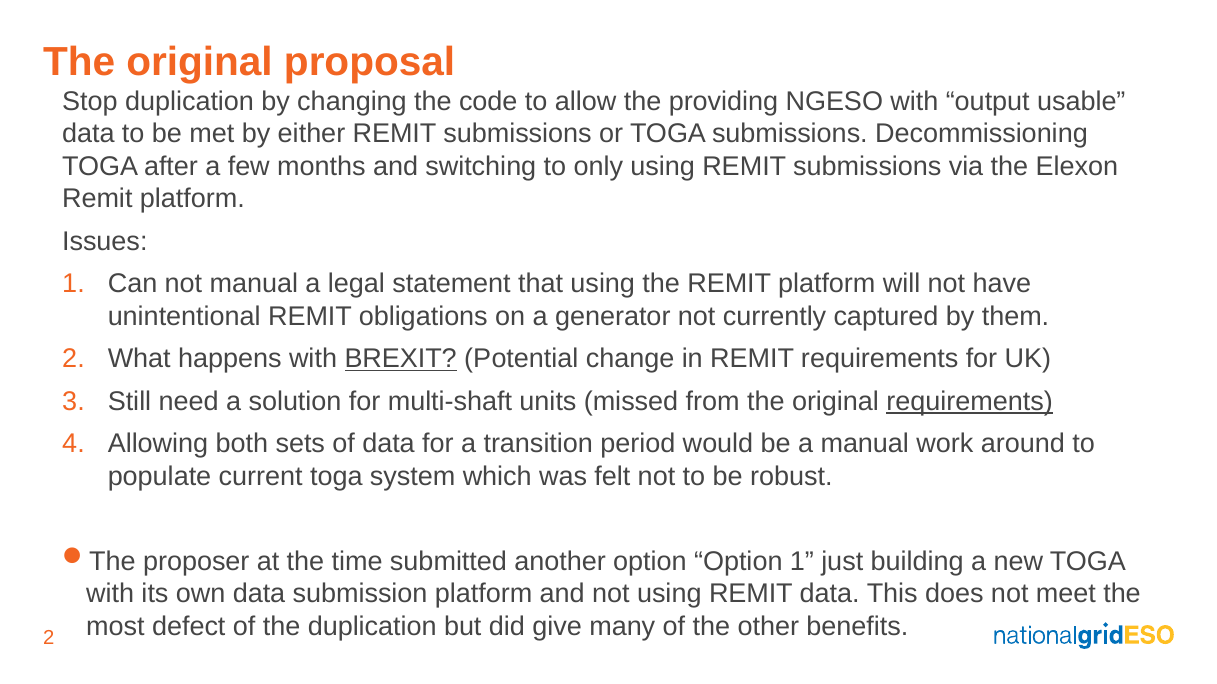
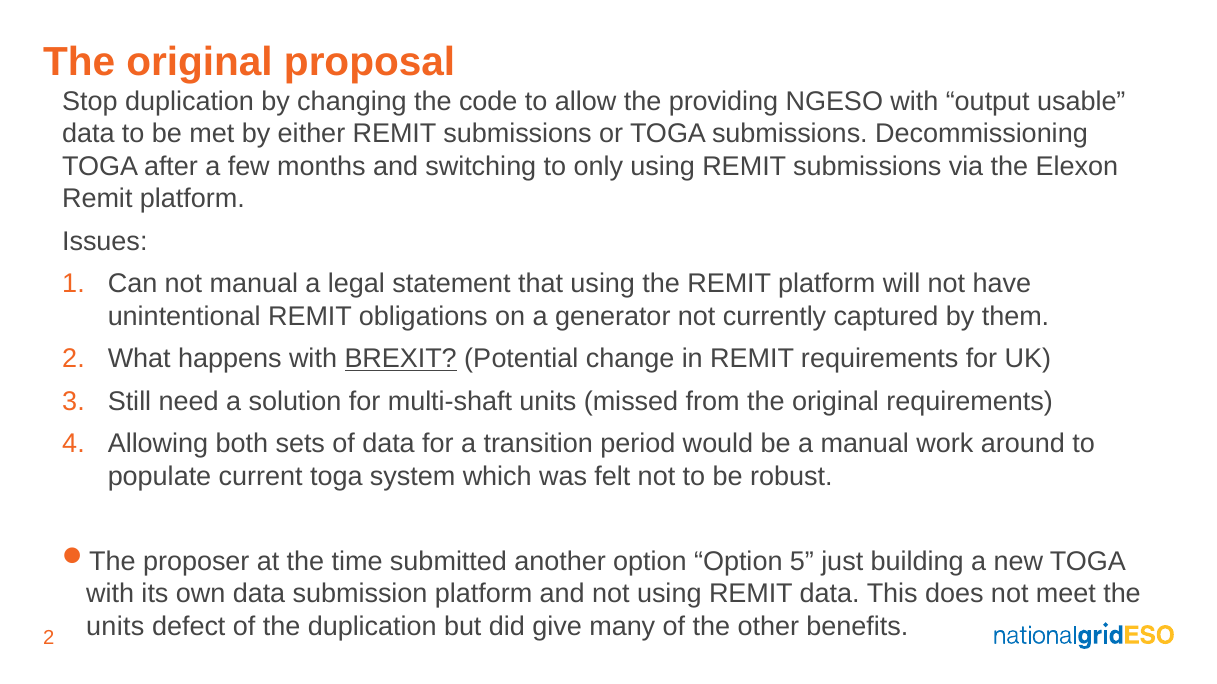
requirements at (970, 402) underline: present -> none
Option 1: 1 -> 5
most at (115, 627): most -> units
